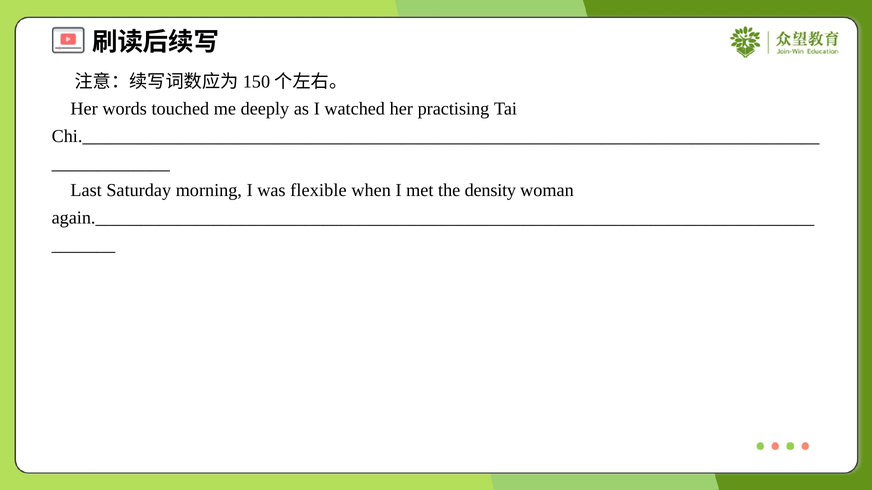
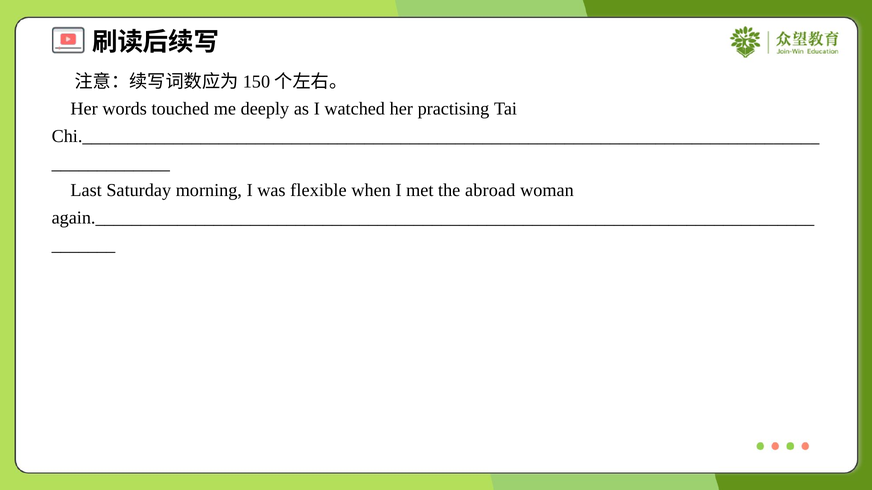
density: density -> abroad
